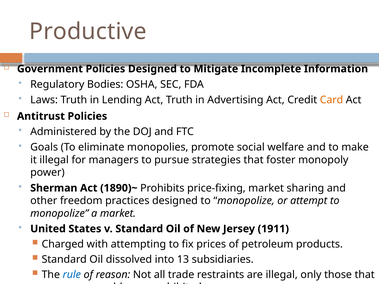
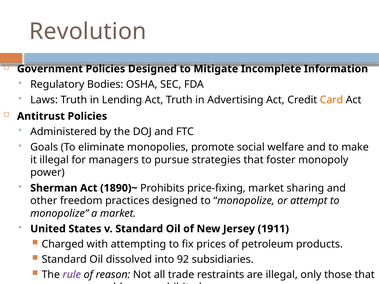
Productive: Productive -> Revolution
13: 13 -> 92
rule colour: blue -> purple
